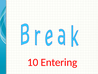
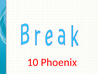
Entering: Entering -> Phoenix
